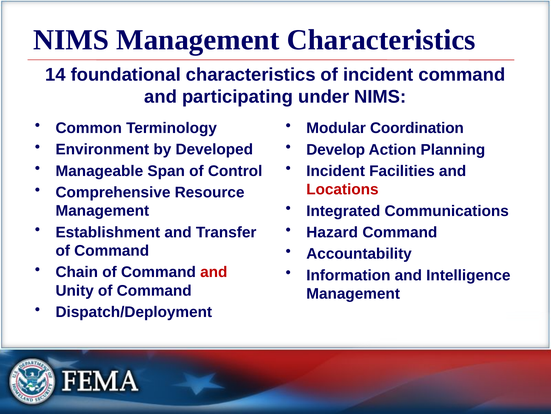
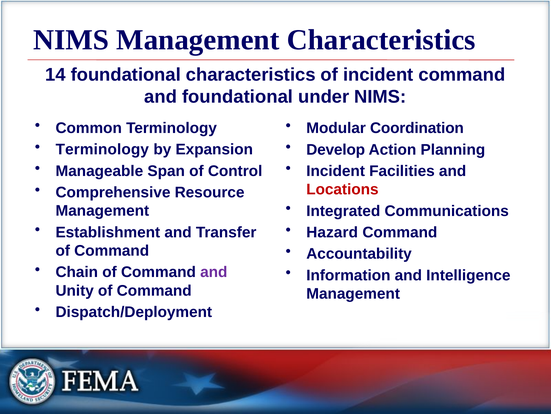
and participating: participating -> foundational
Environment at (102, 149): Environment -> Terminology
Developed: Developed -> Expansion
and at (214, 272) colour: red -> purple
